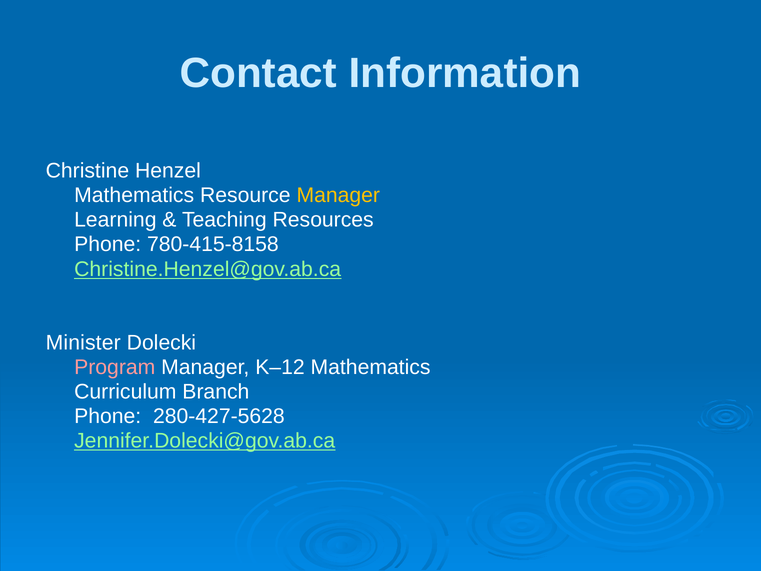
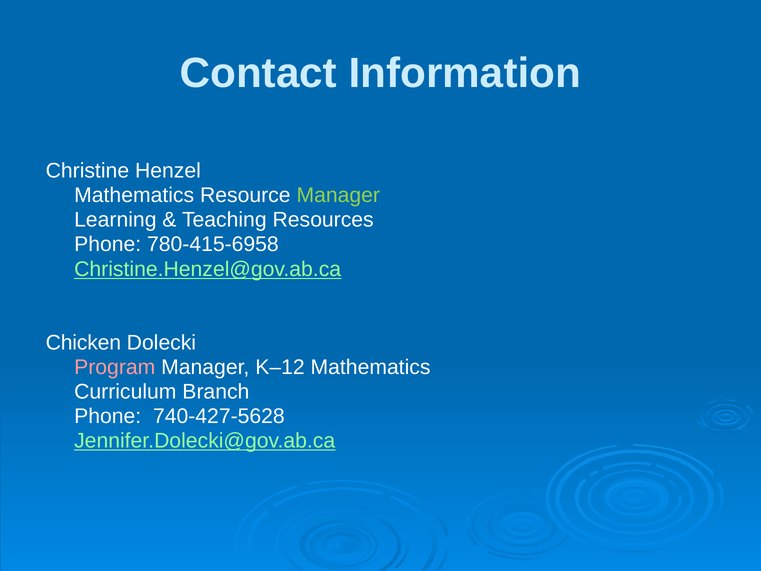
Manager at (338, 195) colour: yellow -> light green
780-415-8158: 780-415-8158 -> 780-415-6958
Minister: Minister -> Chicken
280-427-5628: 280-427-5628 -> 740-427-5628
